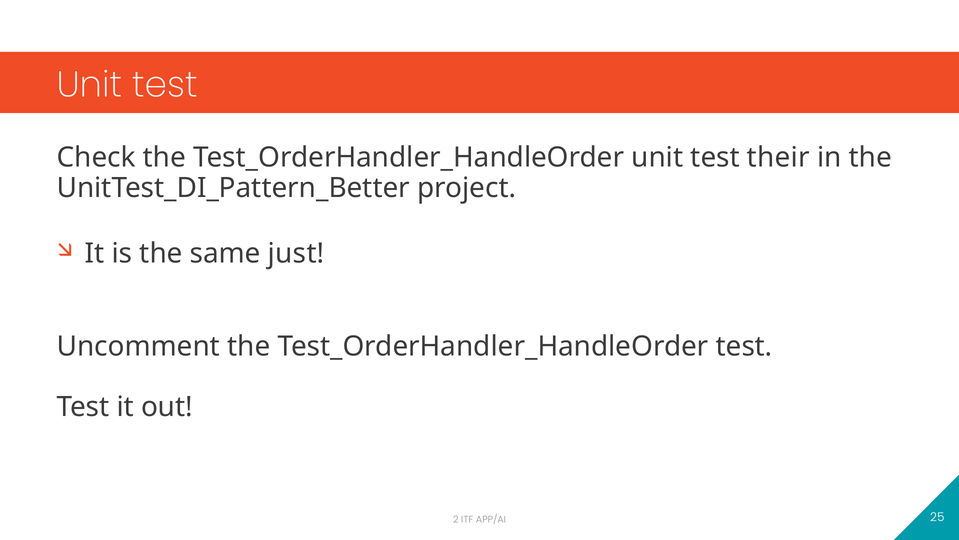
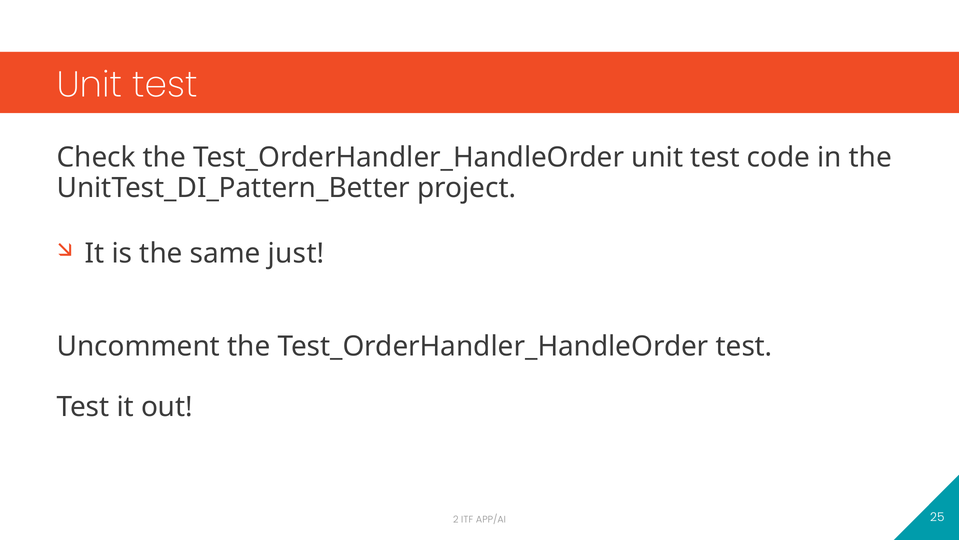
their: their -> code
